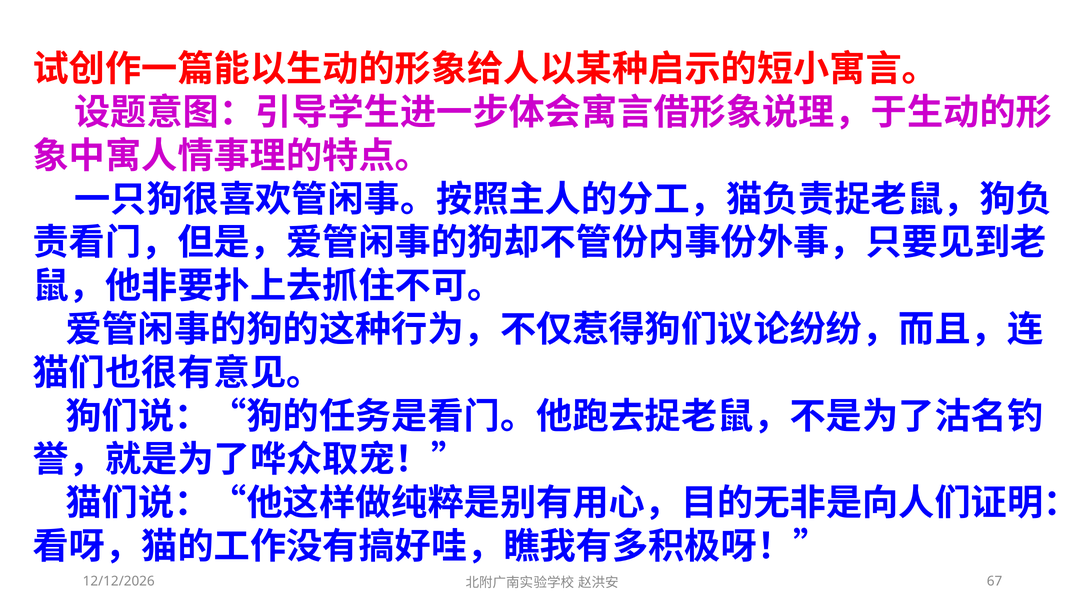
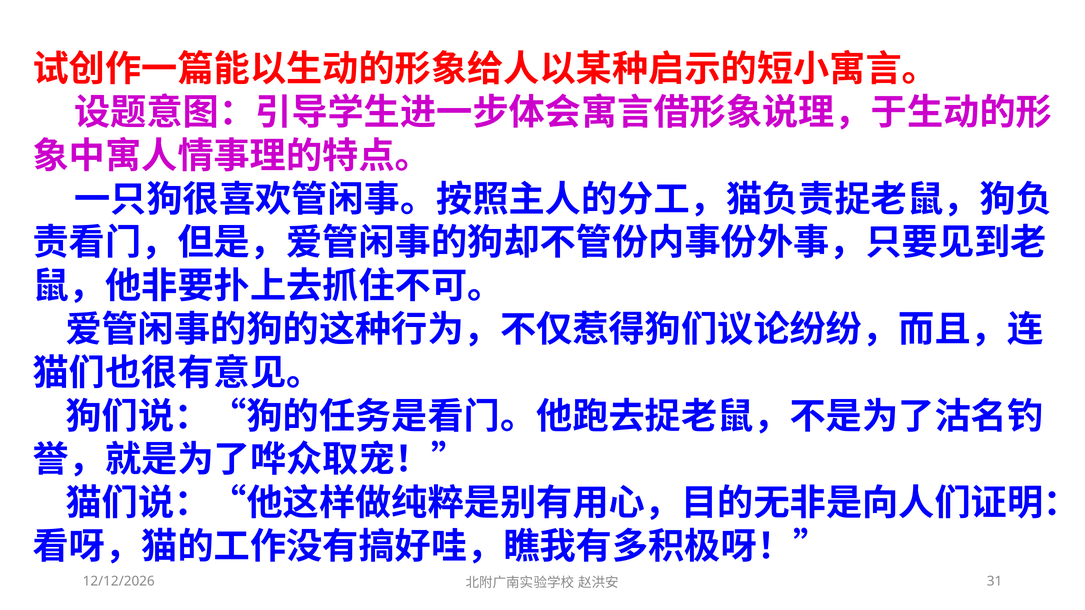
67: 67 -> 31
